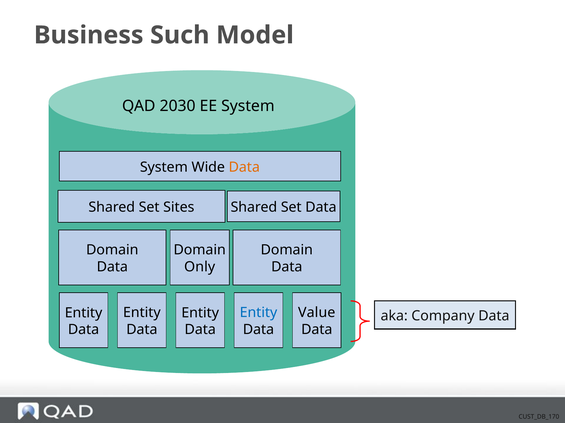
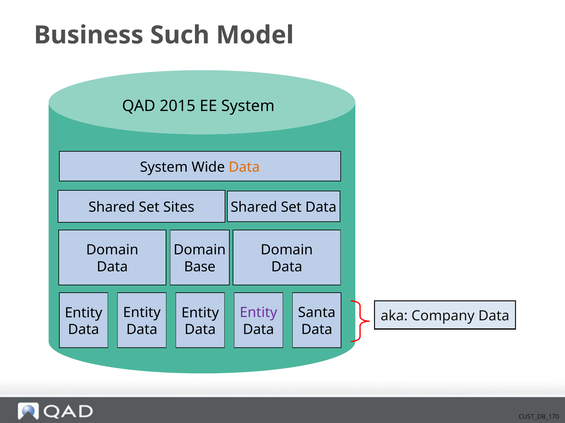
2030: 2030 -> 2015
Only: Only -> Base
Entity at (258, 313) colour: blue -> purple
Value: Value -> Santa
